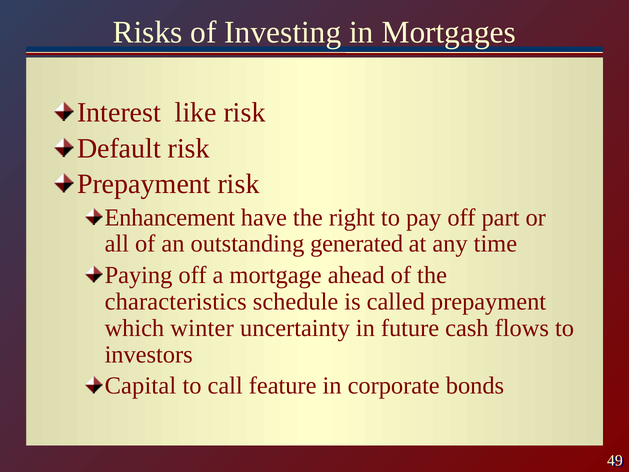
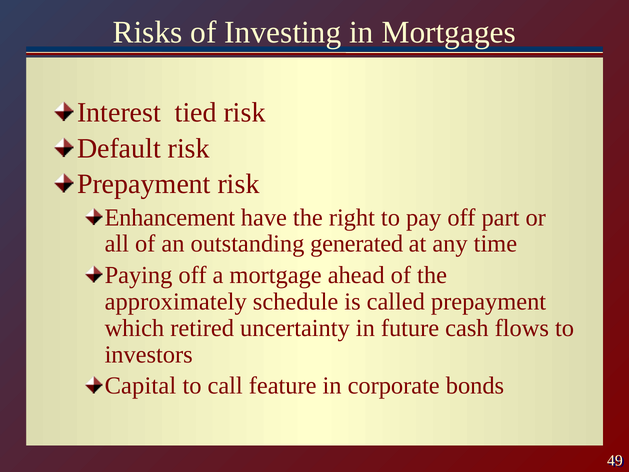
like: like -> tied
characteristics: characteristics -> approximately
winter: winter -> retired
